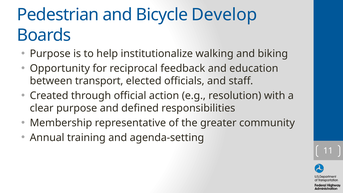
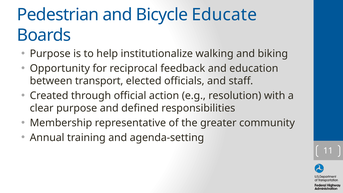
Develop: Develop -> Educate
